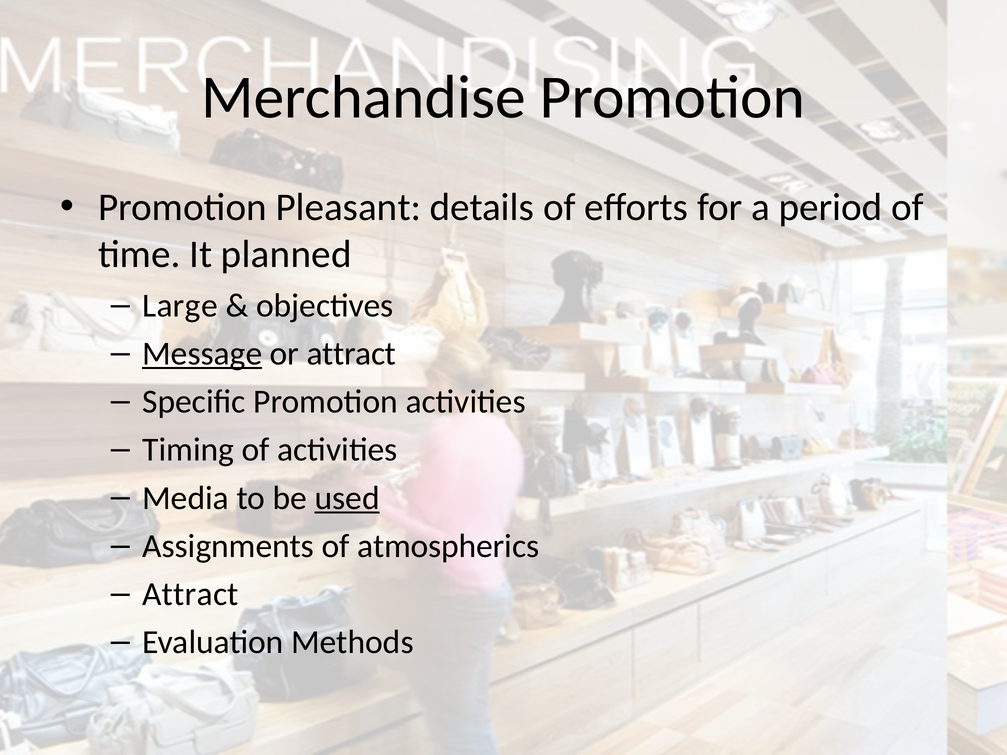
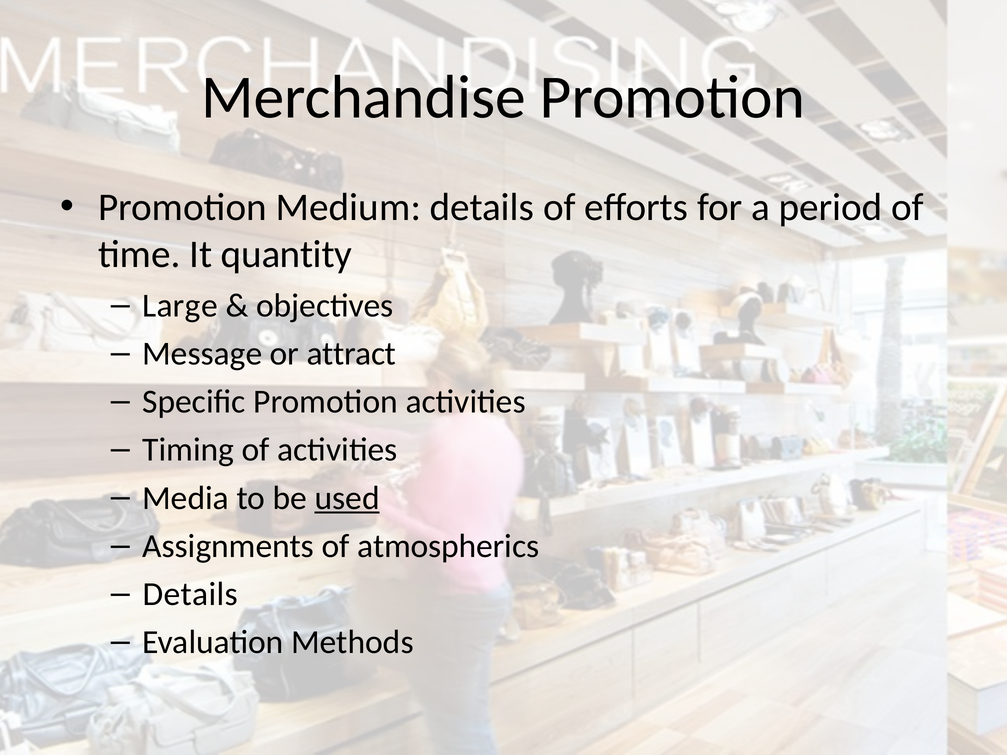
Pleasant: Pleasant -> Medium
planned: planned -> quantity
Message underline: present -> none
Attract at (190, 594): Attract -> Details
